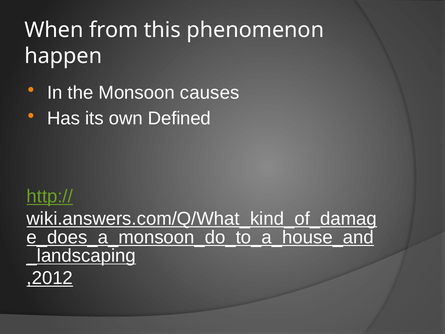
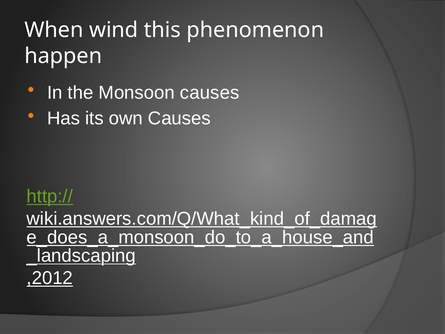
from: from -> wind
own Defined: Defined -> Causes
